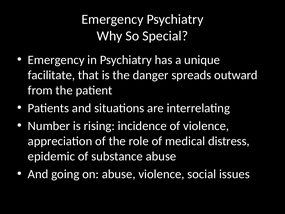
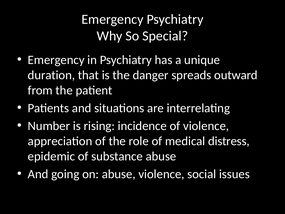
facilitate: facilitate -> duration
